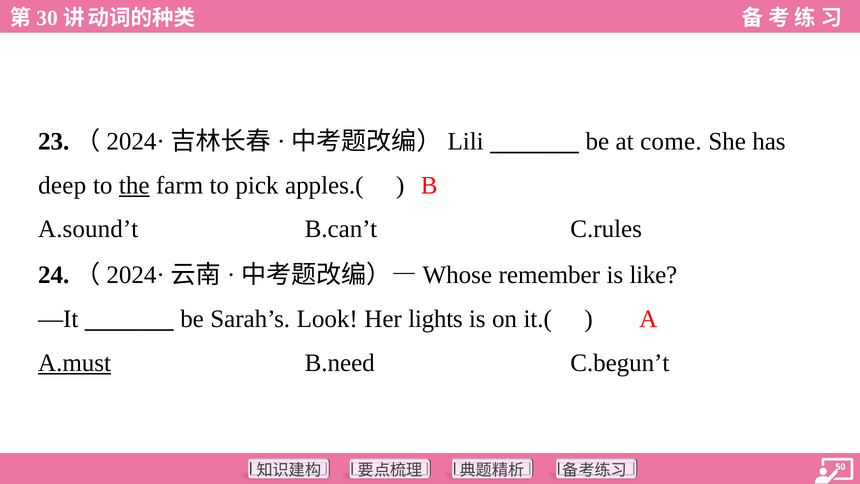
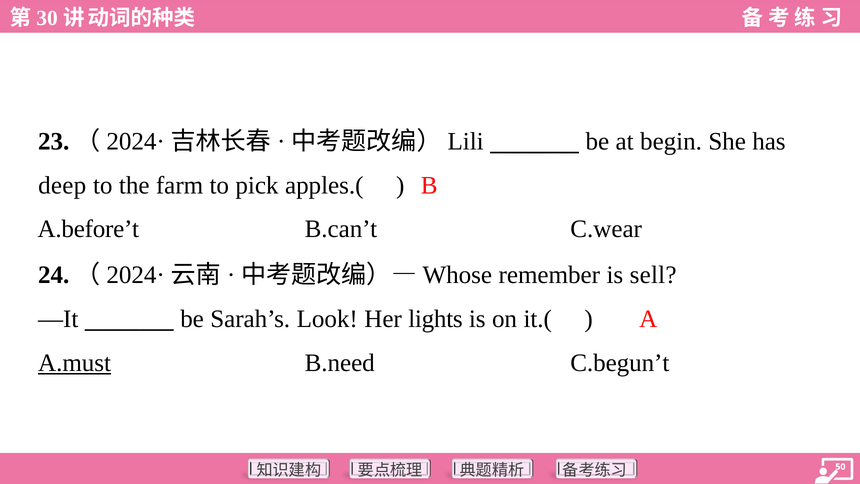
come: come -> begin
the underline: present -> none
A.sound’t: A.sound’t -> A.before’t
C.rules: C.rules -> C.wear
like: like -> sell
